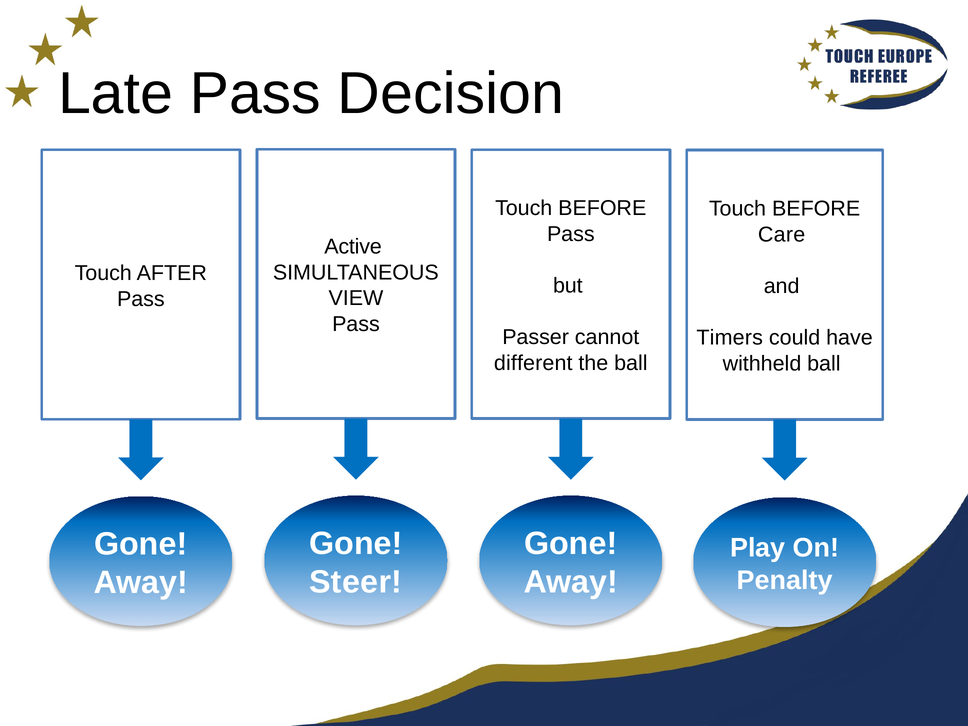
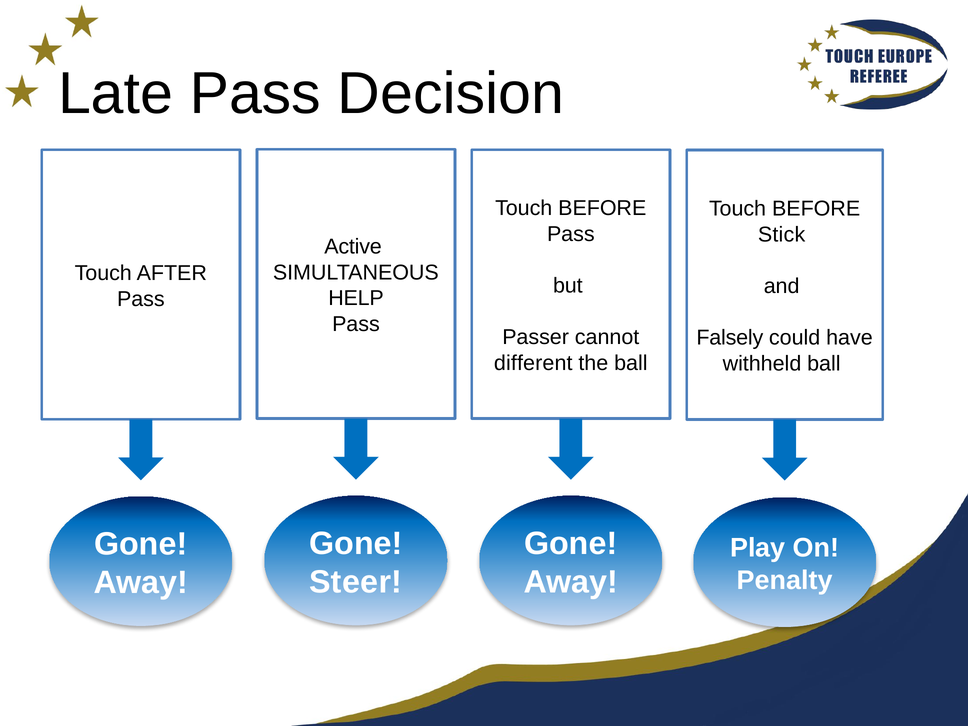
Care: Care -> Stick
VIEW: VIEW -> HELP
Timers: Timers -> Falsely
